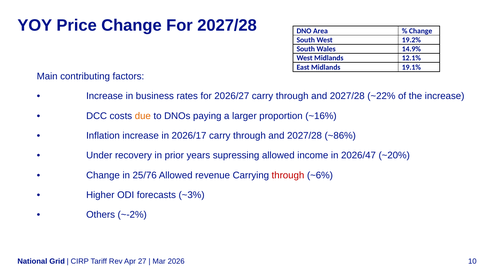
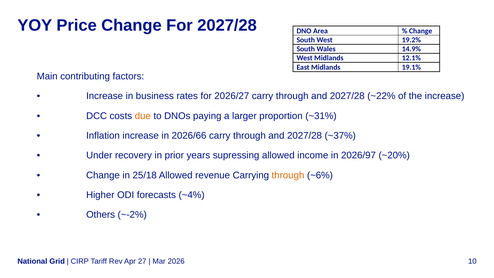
~16%: ~16% -> ~31%
2026/17: 2026/17 -> 2026/66
~86%: ~86% -> ~37%
2026/47: 2026/47 -> 2026/97
25/76: 25/76 -> 25/18
through at (288, 175) colour: red -> orange
~3%: ~3% -> ~4%
